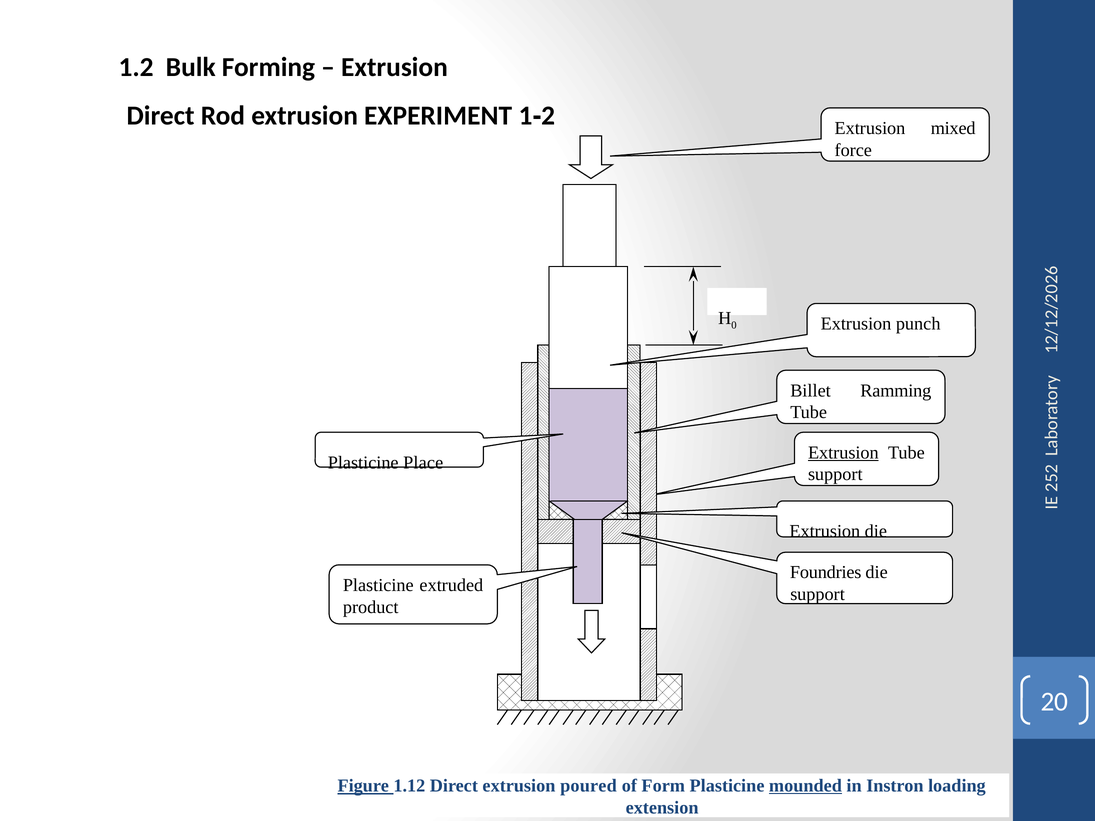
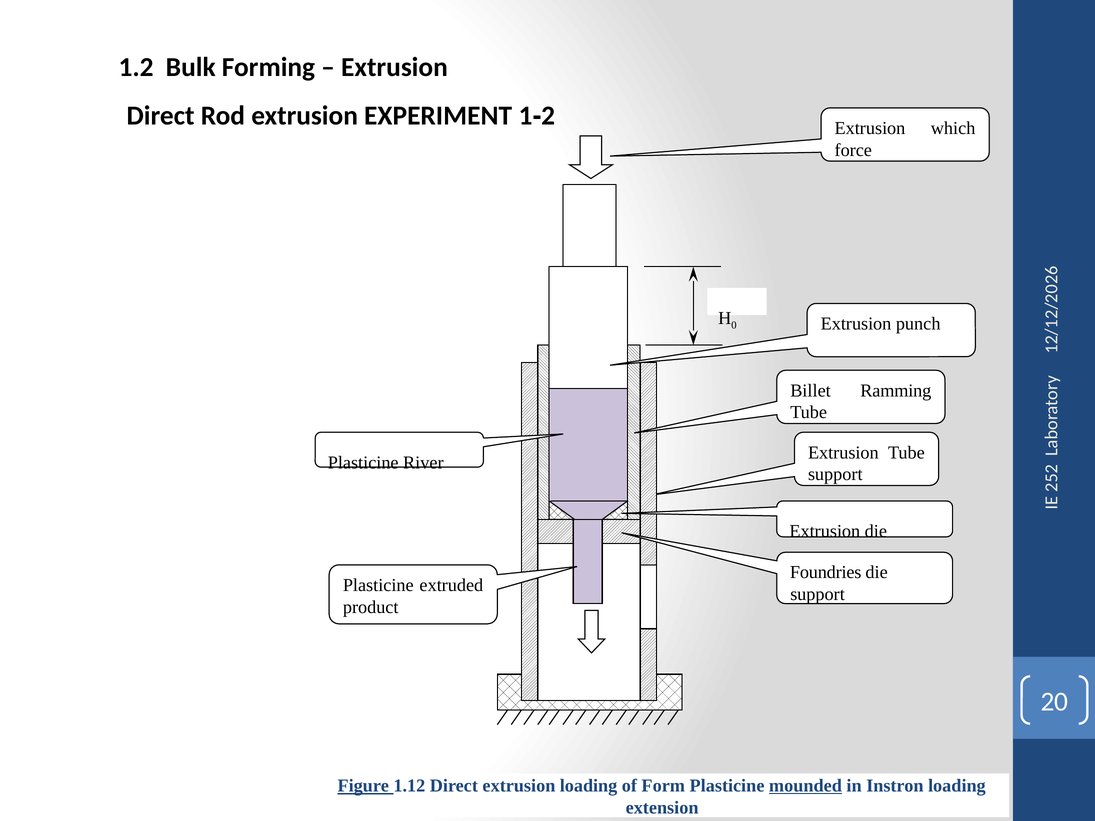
mixed: mixed -> which
Extrusion at (843, 453) underline: present -> none
Place: Place -> River
extrusion poured: poured -> loading
